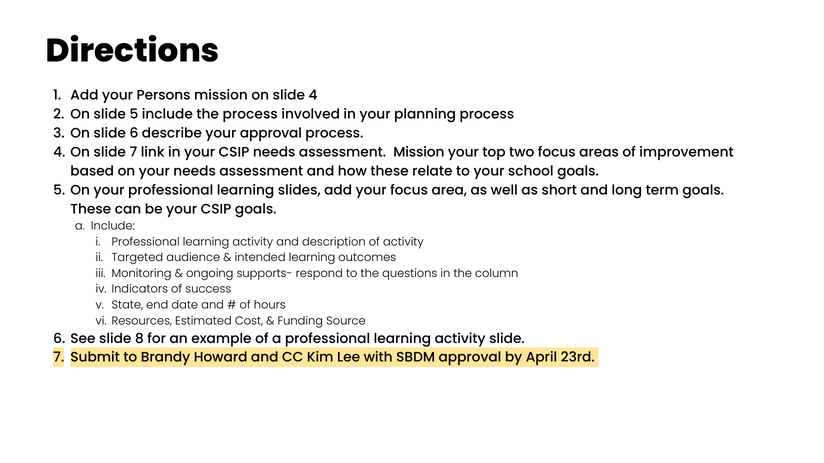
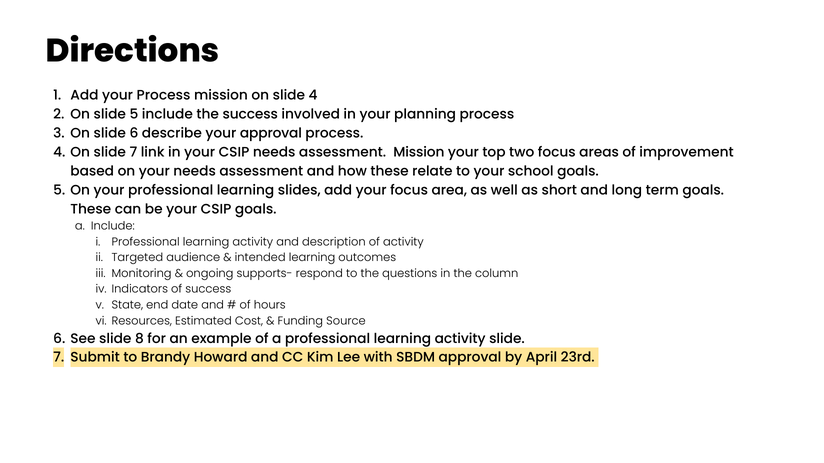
your Persons: Persons -> Process
the process: process -> success
